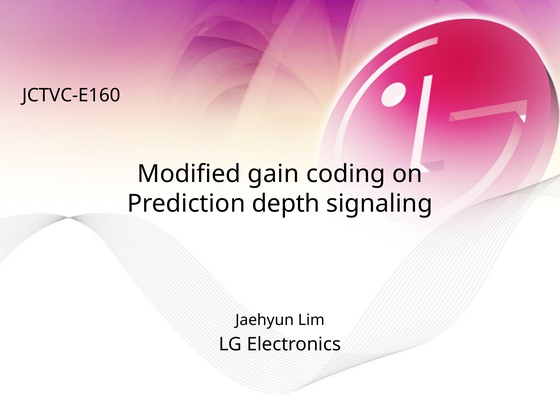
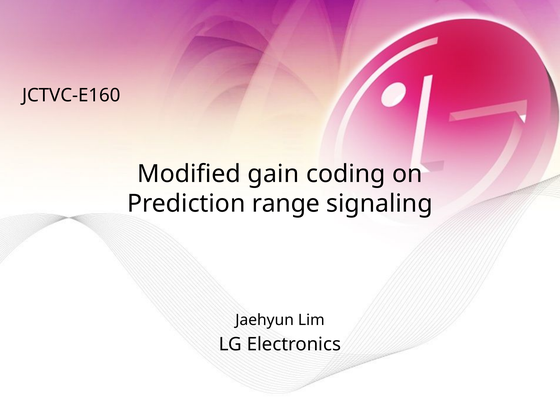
depth: depth -> range
